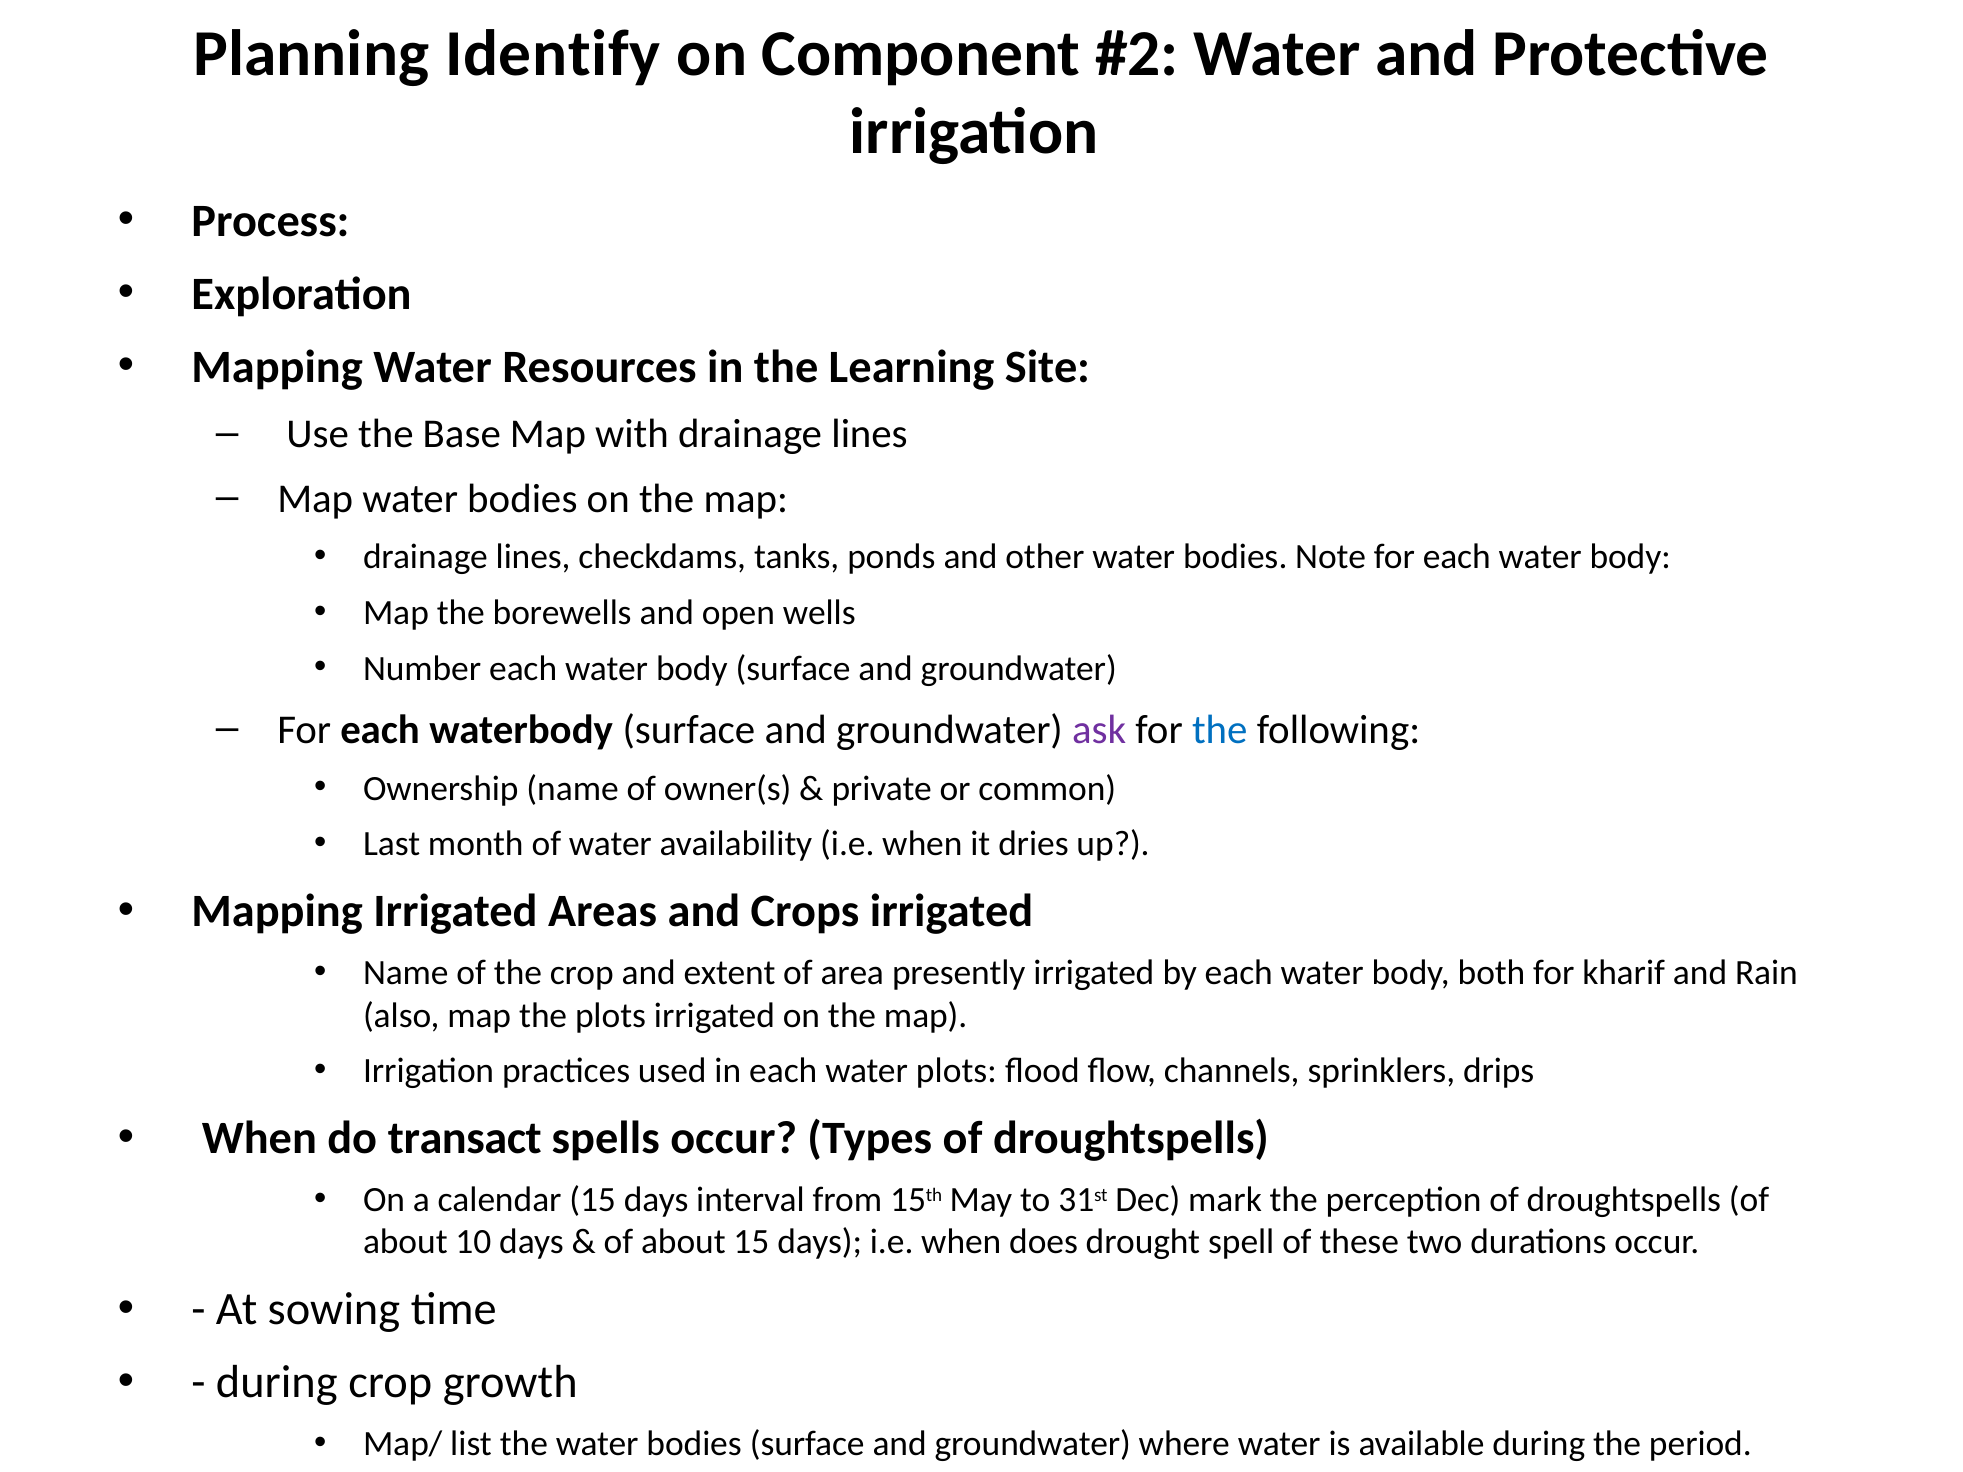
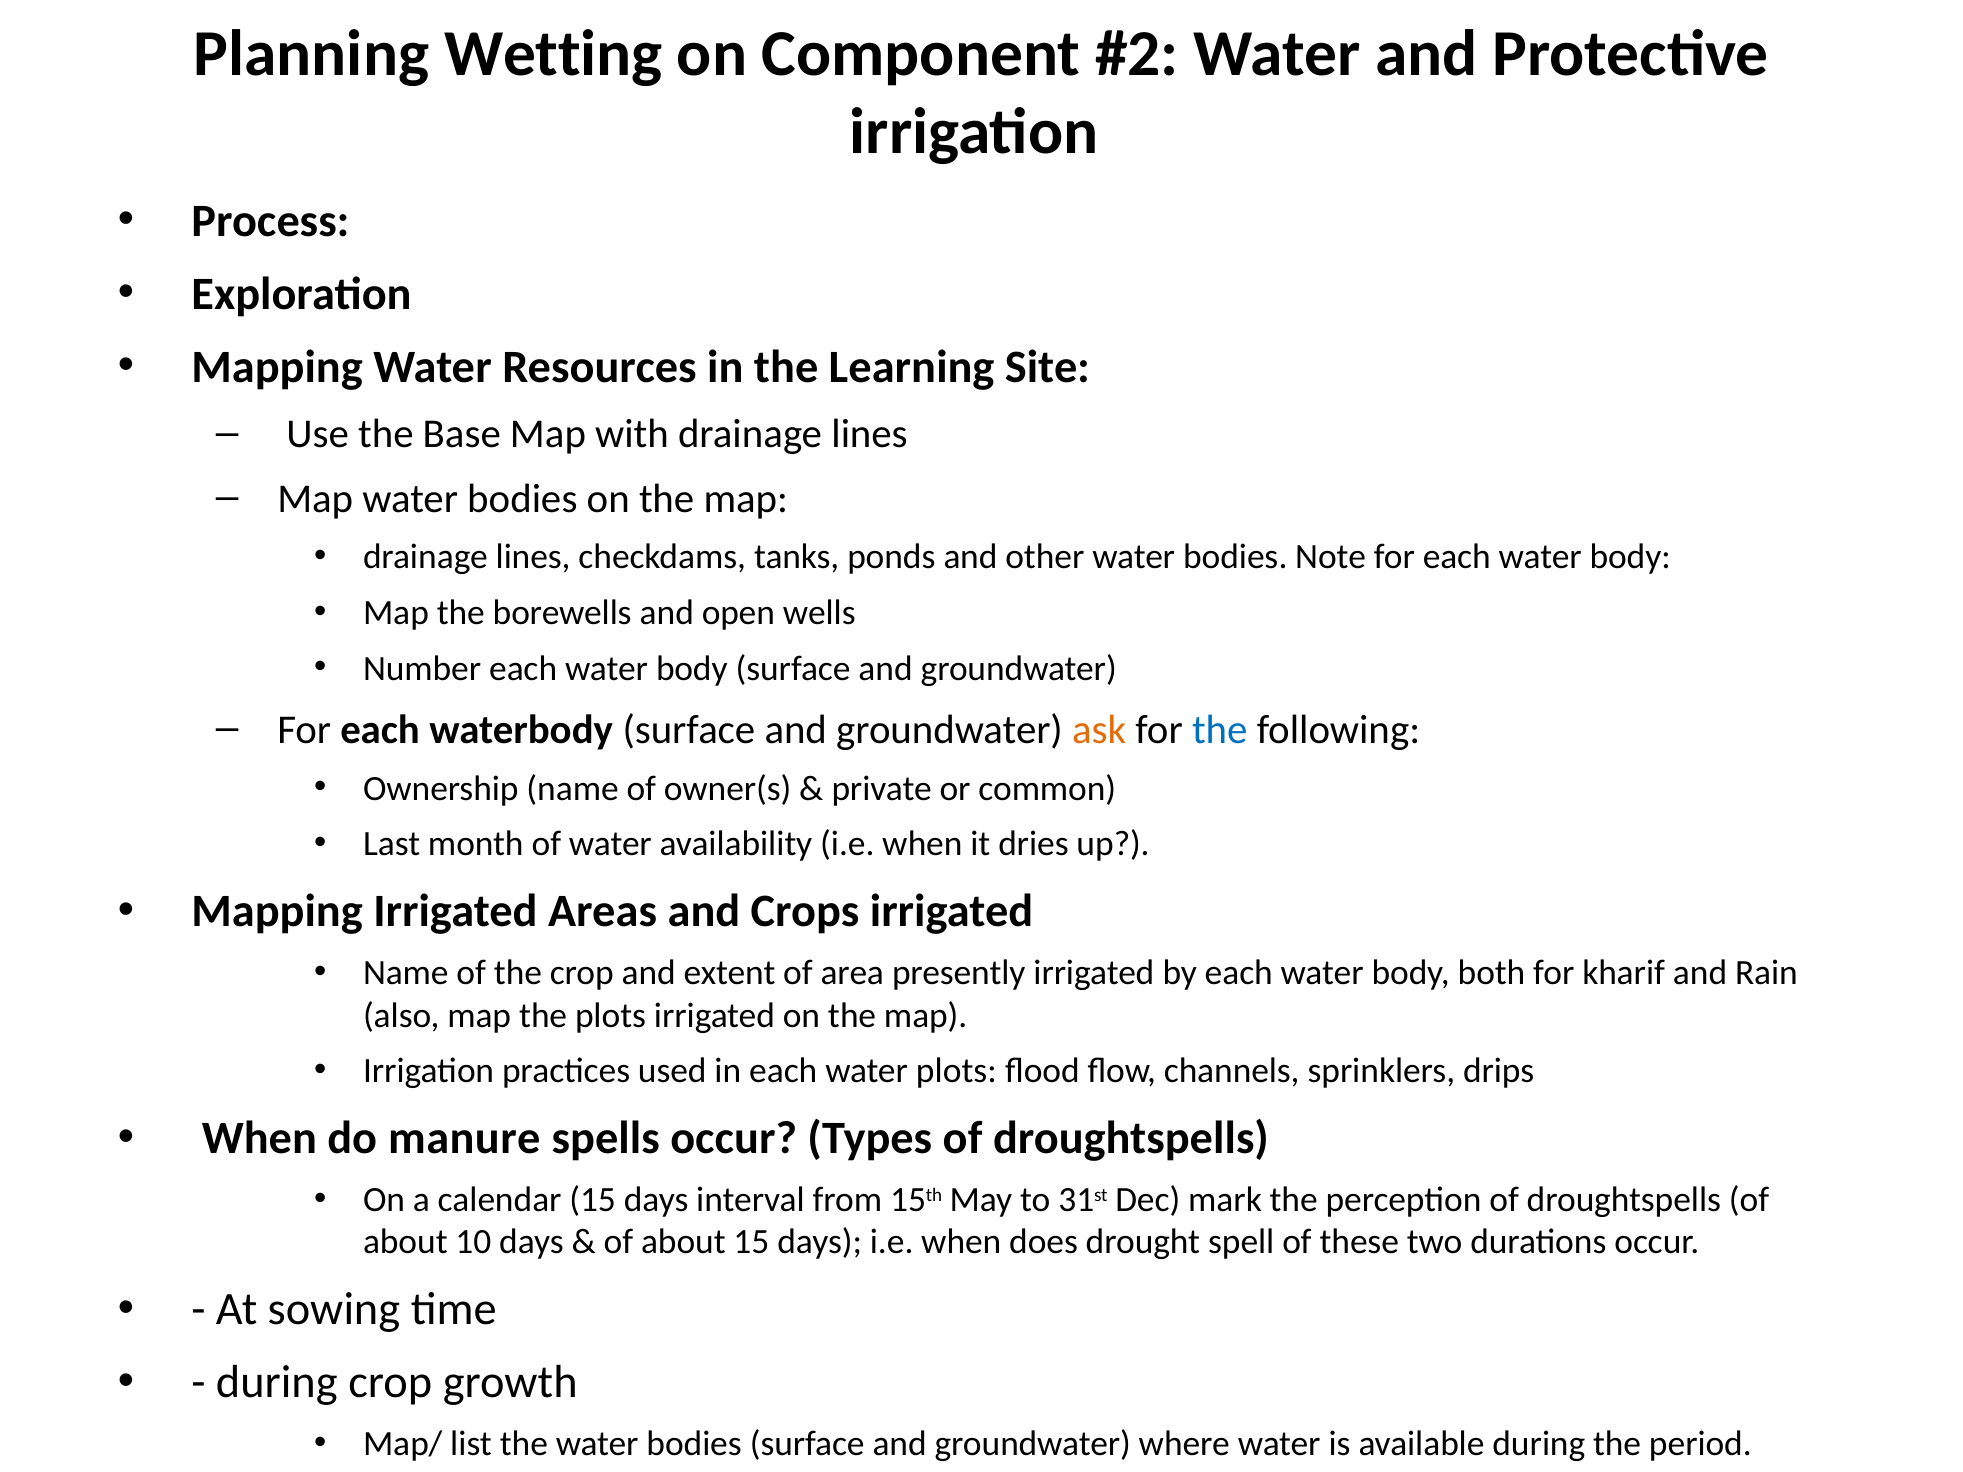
Identify: Identify -> Wetting
ask colour: purple -> orange
transact: transact -> manure
